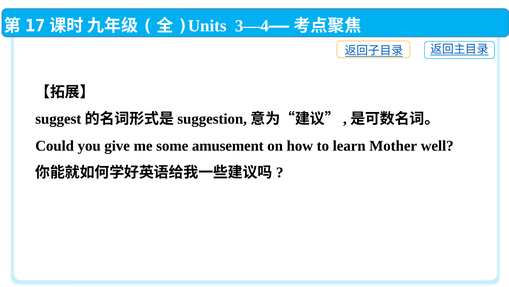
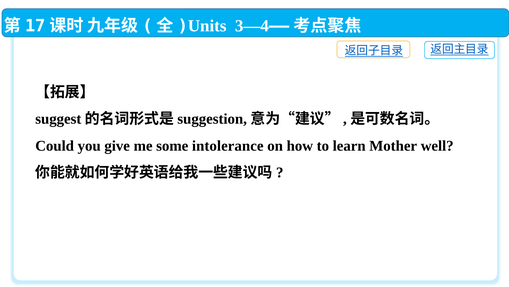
amusement: amusement -> intolerance
